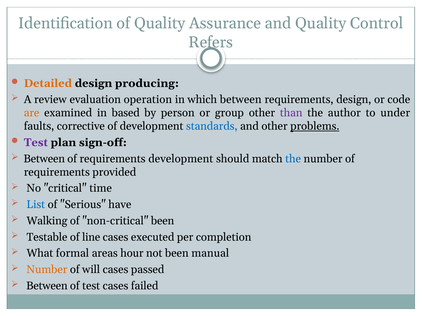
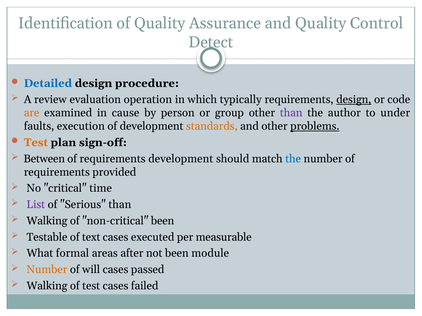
Refers: Refers -> Detect
Detailed colour: orange -> blue
producing: producing -> procedure
which between: between -> typically
design at (354, 100) underline: none -> present
based: based -> cause
corrective: corrective -> execution
standards colour: blue -> orange
Test at (36, 143) colour: purple -> orange
List colour: blue -> purple
Serious have: have -> than
line: line -> text
completion: completion -> measurable
hour: hour -> after
manual: manual -> module
Between at (47, 286): Between -> Walking
